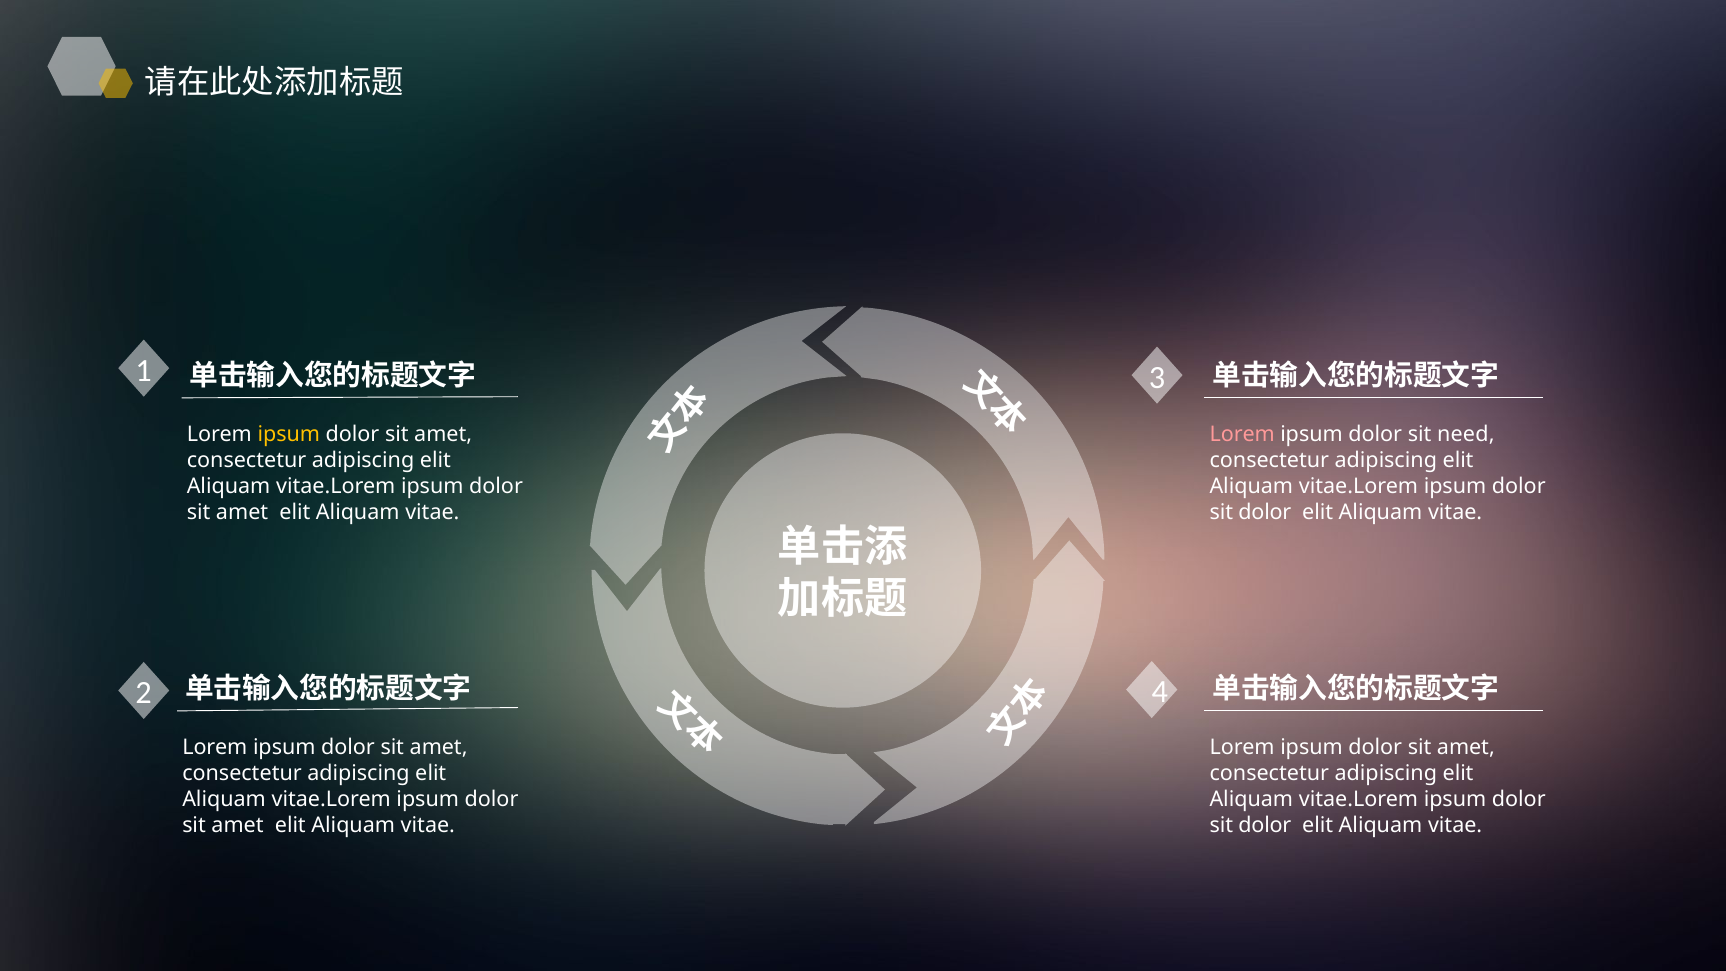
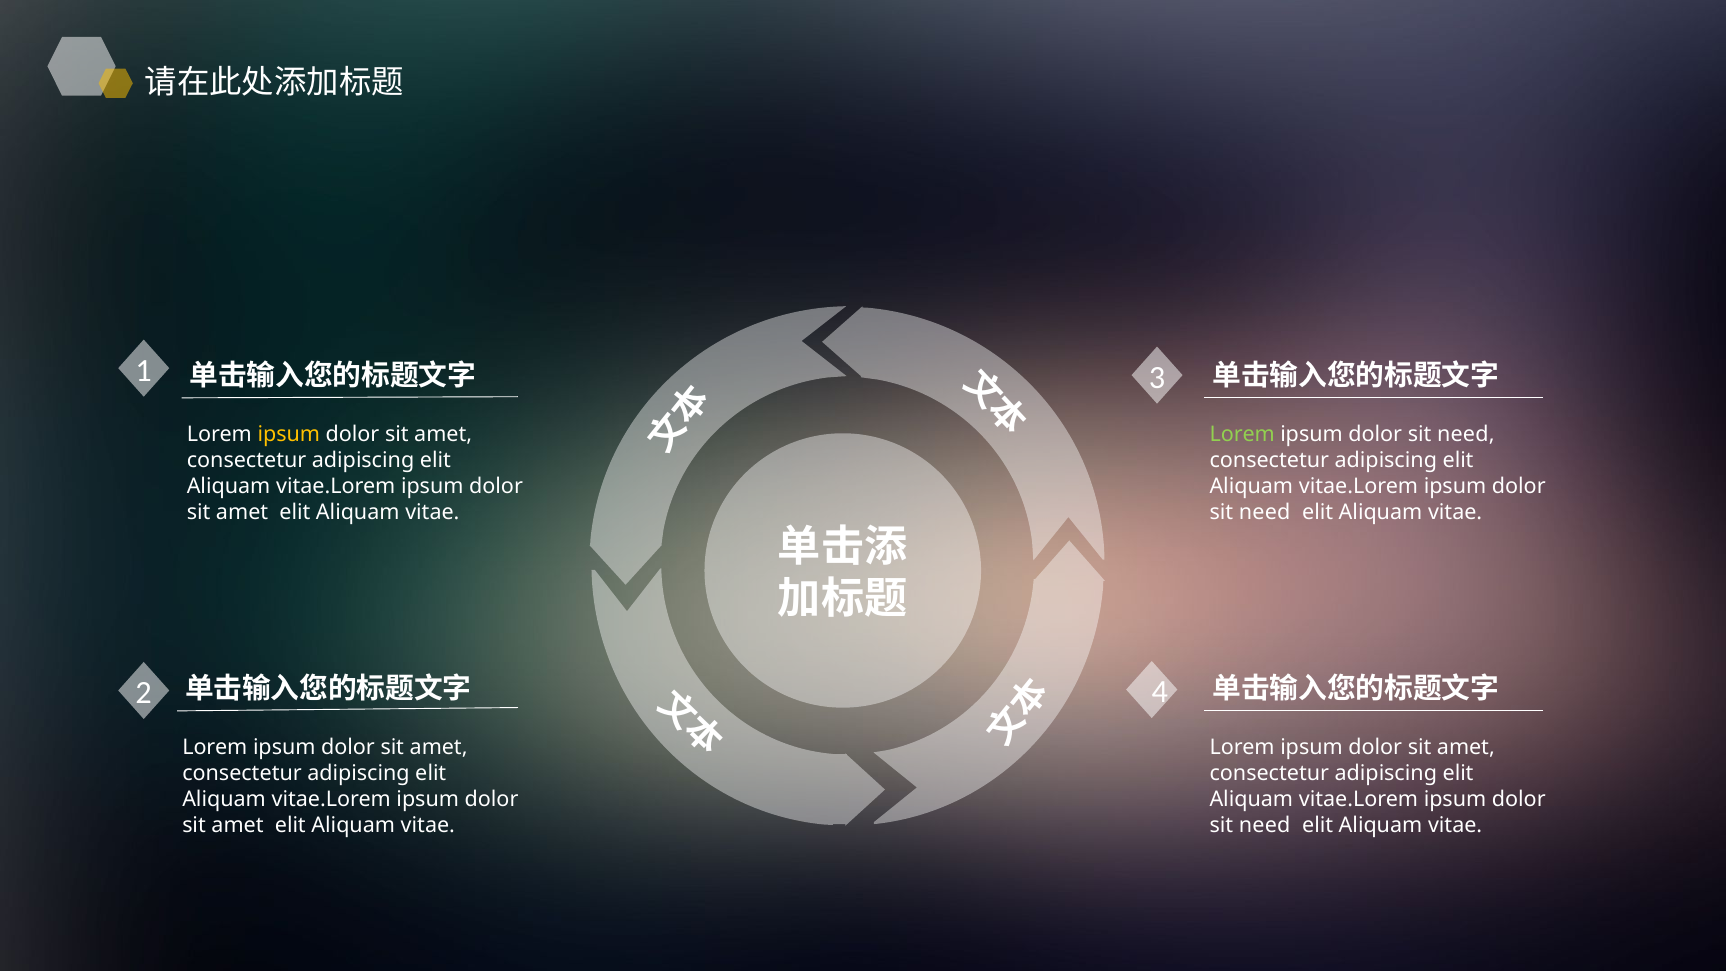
Lorem at (1242, 434) colour: pink -> light green
dolor at (1265, 512): dolor -> need
dolor at (1265, 825): dolor -> need
